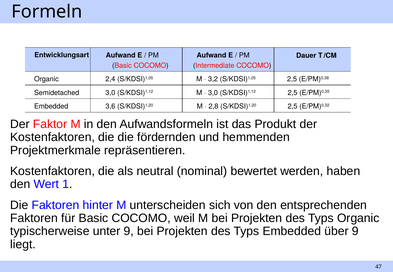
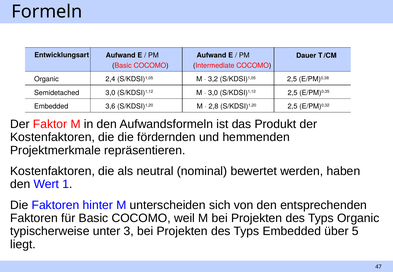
unter 9: 9 -> 3
über 9: 9 -> 5
